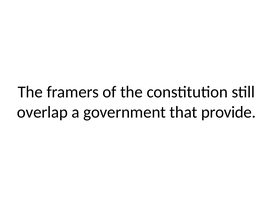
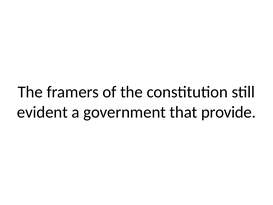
overlap: overlap -> evident
